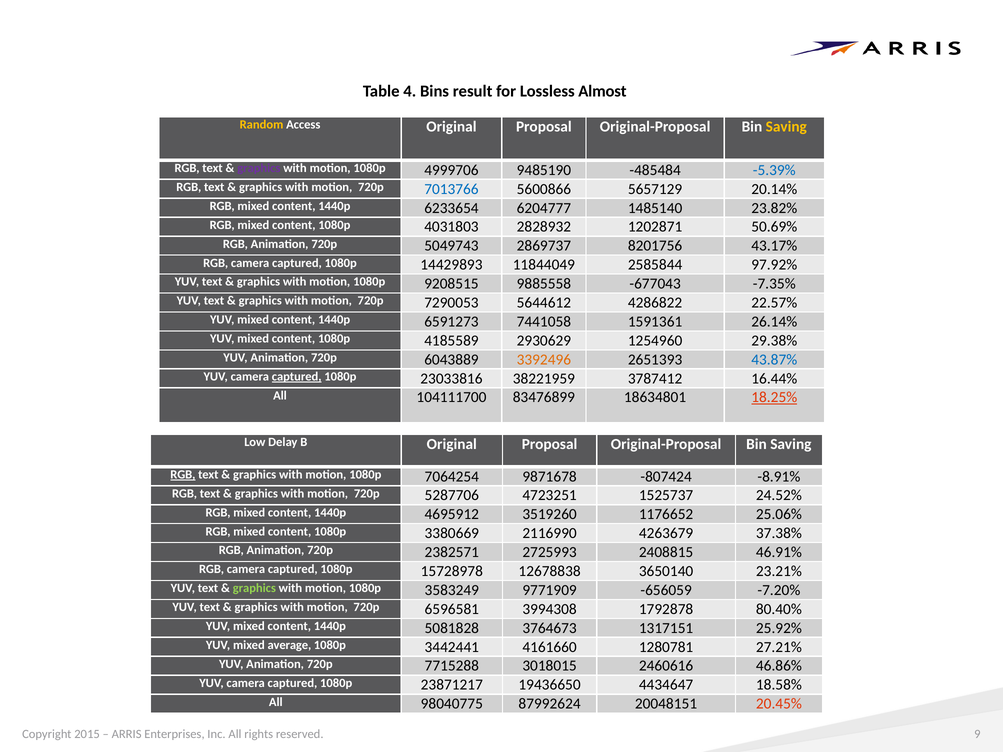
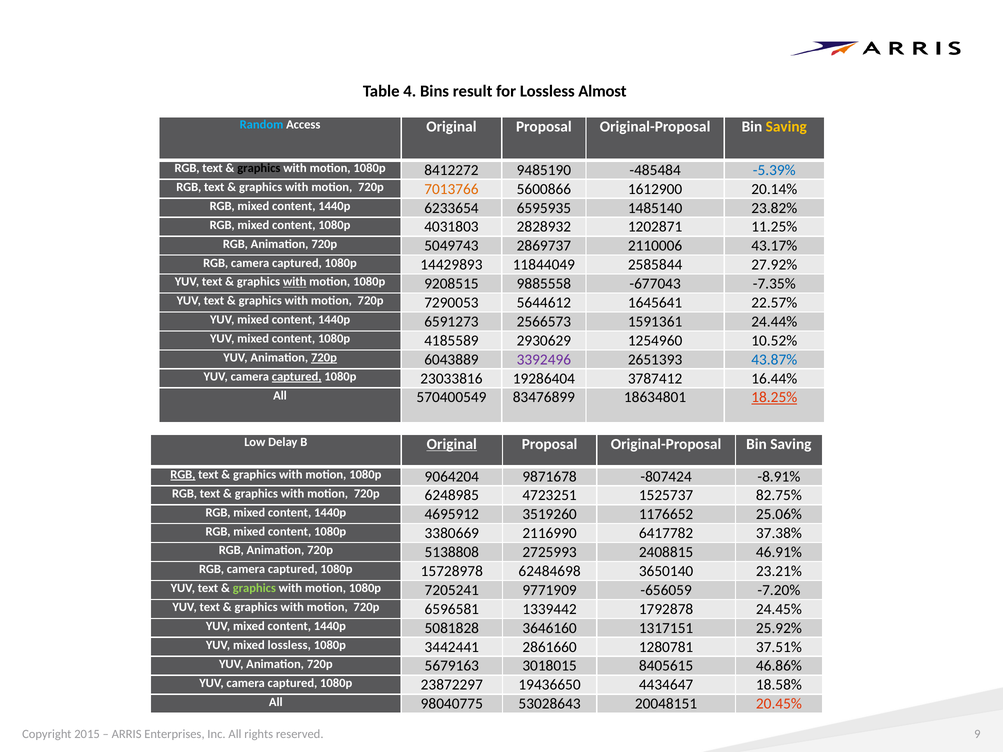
Random colour: yellow -> light blue
graphics at (259, 168) colour: purple -> black
4999706: 4999706 -> 8412272
7013766 colour: blue -> orange
5657129: 5657129 -> 1612900
6204777: 6204777 -> 6595935
50.69%: 50.69% -> 11.25%
8201756: 8201756 -> 2110006
97.92%: 97.92% -> 27.92%
with at (295, 282) underline: none -> present
4286822: 4286822 -> 1645641
7441058: 7441058 -> 2566573
26.14%: 26.14% -> 24.44%
29.38%: 29.38% -> 10.52%
720p at (324, 358) underline: none -> present
3392496 colour: orange -> purple
38221959: 38221959 -> 19286404
104111700: 104111700 -> 570400549
Original at (452, 444) underline: none -> present
7064254: 7064254 -> 9064204
5287706: 5287706 -> 6248985
24.52%: 24.52% -> 82.75%
4263679: 4263679 -> 6417782
2382571: 2382571 -> 5138808
12678838: 12678838 -> 62484698
3583249: 3583249 -> 7205241
3994308: 3994308 -> 1339442
80.40%: 80.40% -> 24.45%
3764673: 3764673 -> 3646160
mixed average: average -> lossless
4161660: 4161660 -> 2861660
27.21%: 27.21% -> 37.51%
7715288: 7715288 -> 5679163
2460616: 2460616 -> 8405615
23871217: 23871217 -> 23872297
87992624: 87992624 -> 53028643
